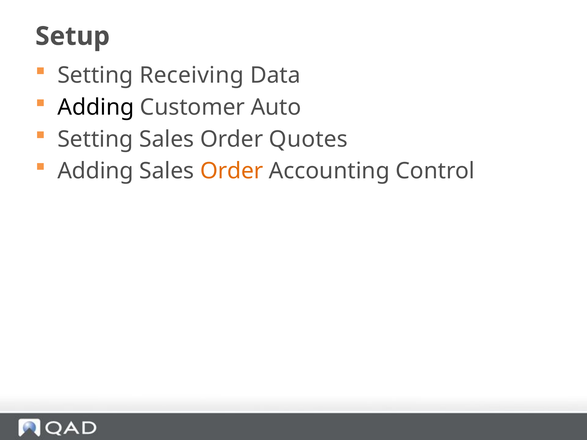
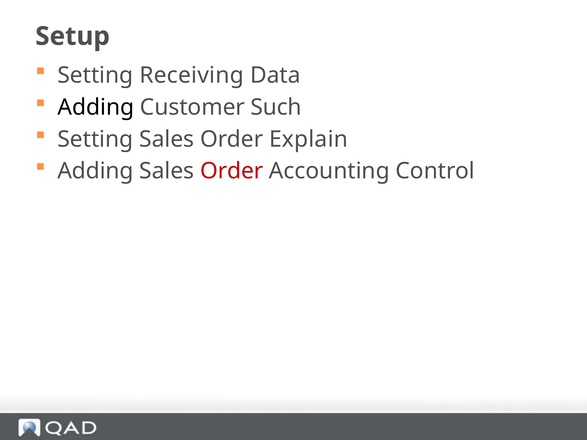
Auto: Auto -> Such
Quotes: Quotes -> Explain
Order at (232, 171) colour: orange -> red
